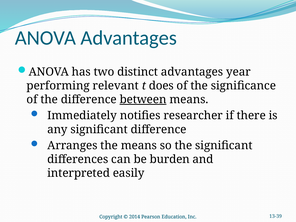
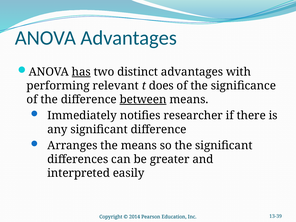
has underline: none -> present
year: year -> with
burden: burden -> greater
